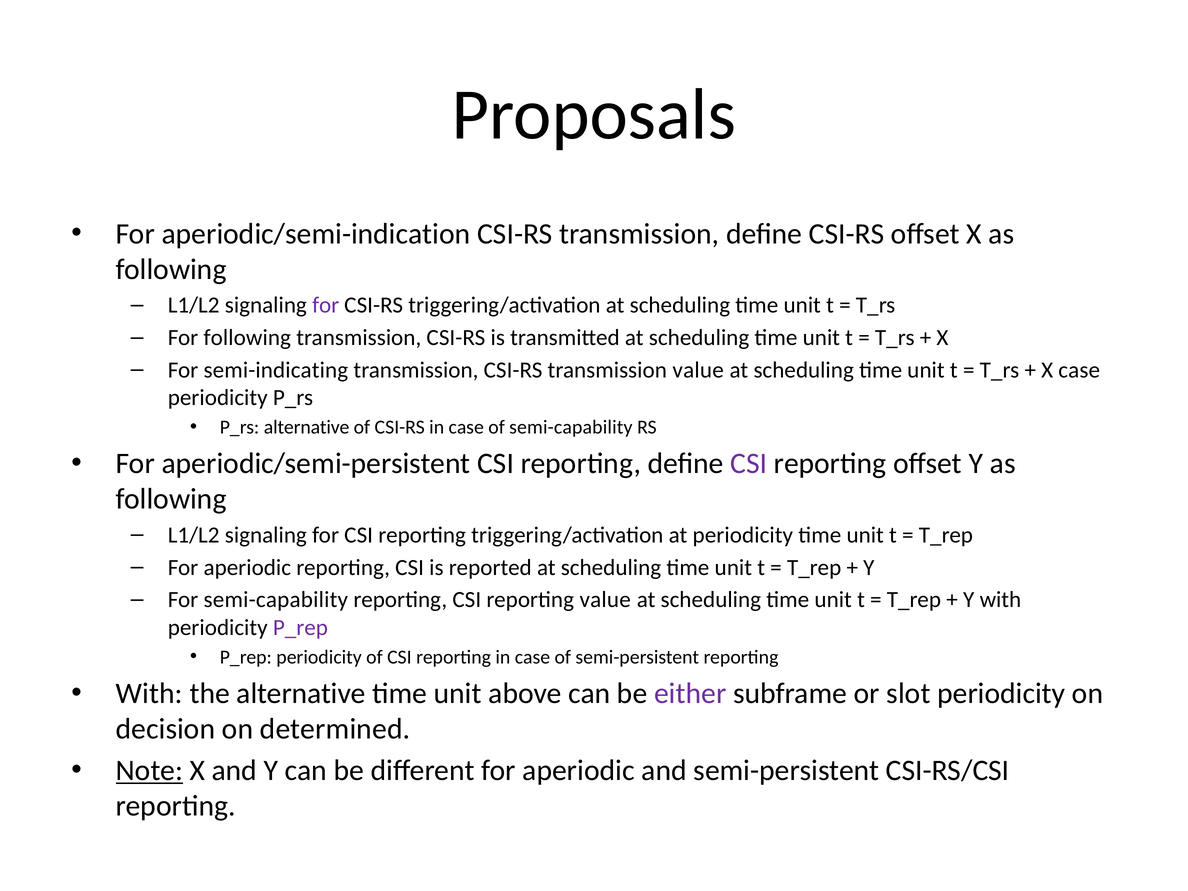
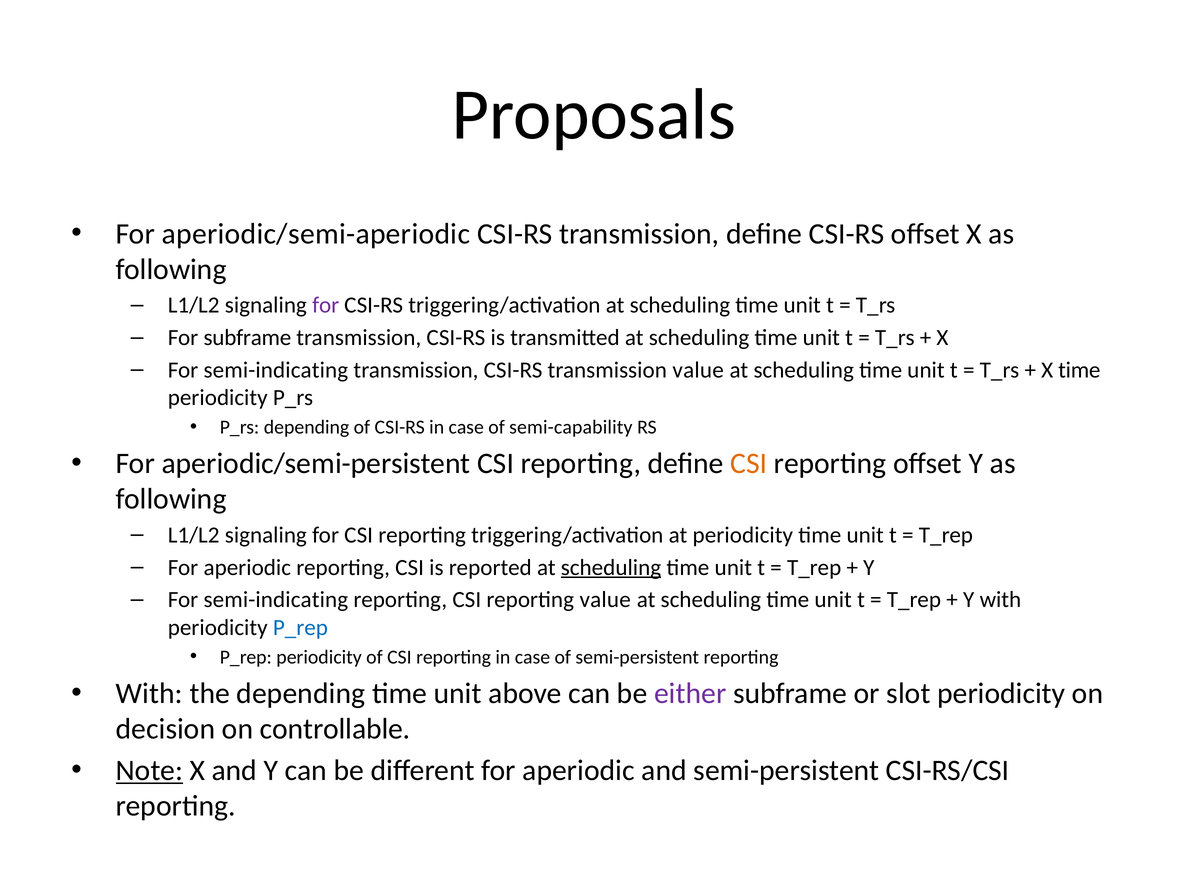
aperiodic/semi-indication: aperiodic/semi-indication -> aperiodic/semi-aperiodic
For following: following -> subframe
X case: case -> time
P_rs alternative: alternative -> depending
CSI at (749, 464) colour: purple -> orange
scheduling at (611, 567) underline: none -> present
semi-capability at (276, 600): semi-capability -> semi-indicating
P_rep at (300, 627) colour: purple -> blue
the alternative: alternative -> depending
determined: determined -> controllable
